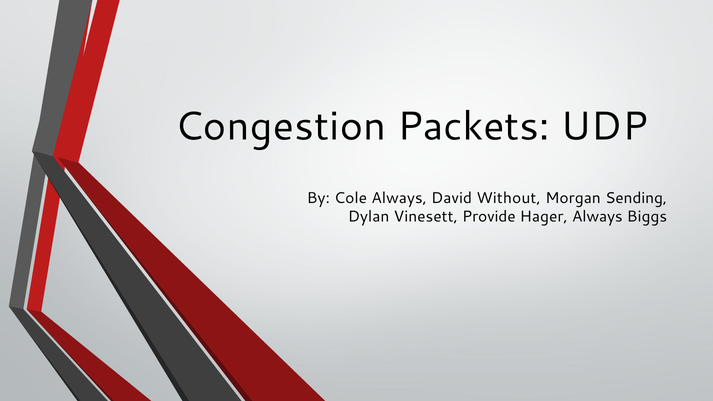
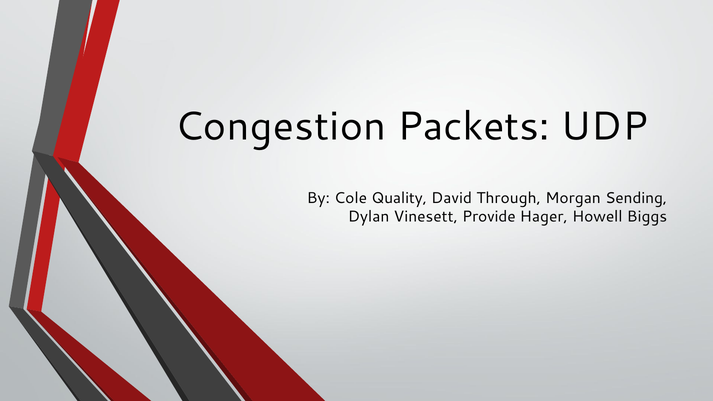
Cole Always: Always -> Quality
Without: Without -> Through
Hager Always: Always -> Howell
